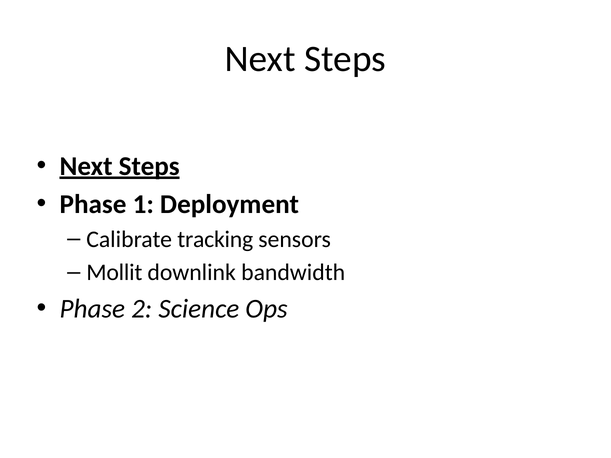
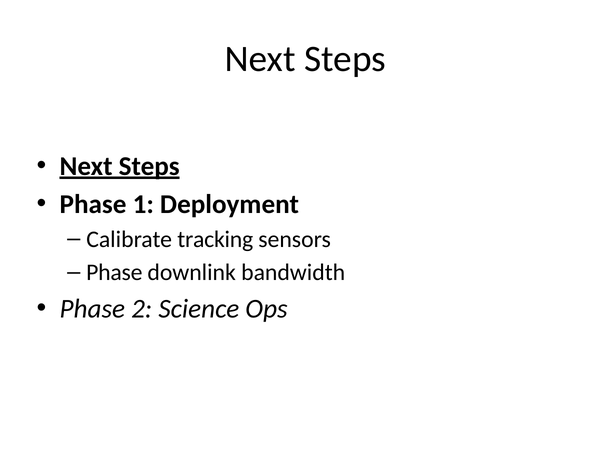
Mollit at (114, 273): Mollit -> Phase
